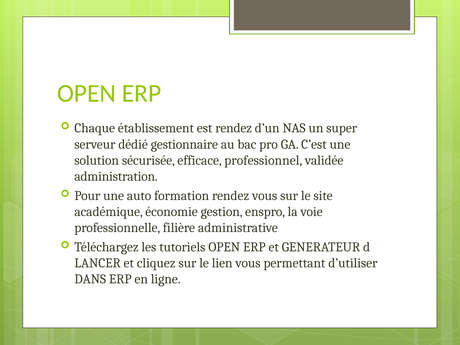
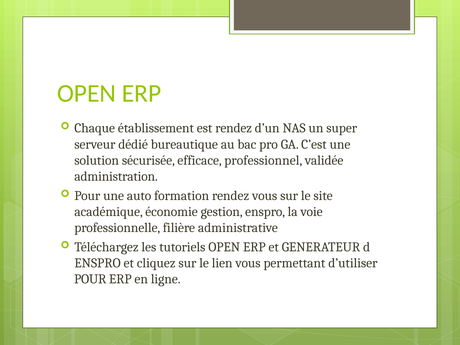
gestionnaire: gestionnaire -> bureautique
LANCER at (98, 263): LANCER -> ENSPRO
DANS at (90, 279): DANS -> POUR
